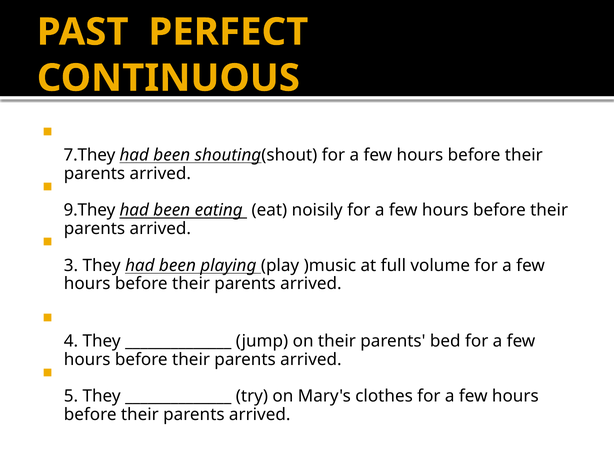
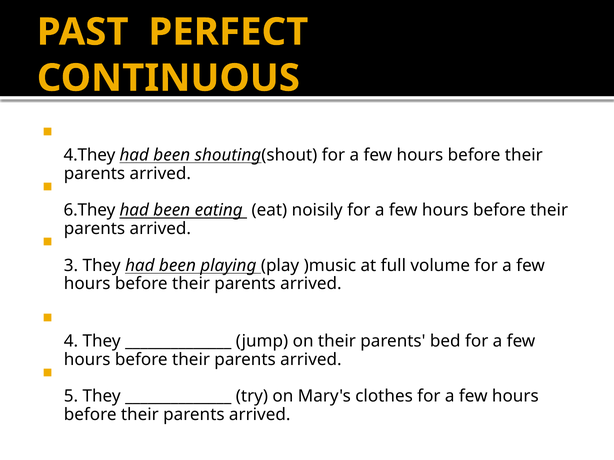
7.They: 7.They -> 4.They
9.They: 9.They -> 6.They
